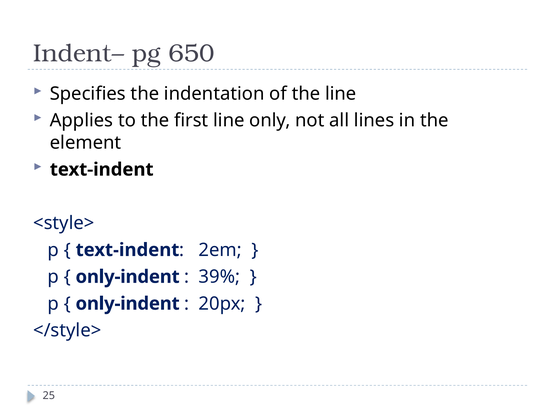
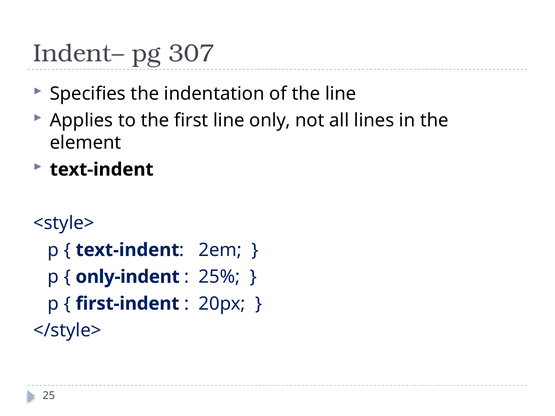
650: 650 -> 307
39%: 39% -> 25%
only-indent at (128, 304): only-indent -> first-indent
